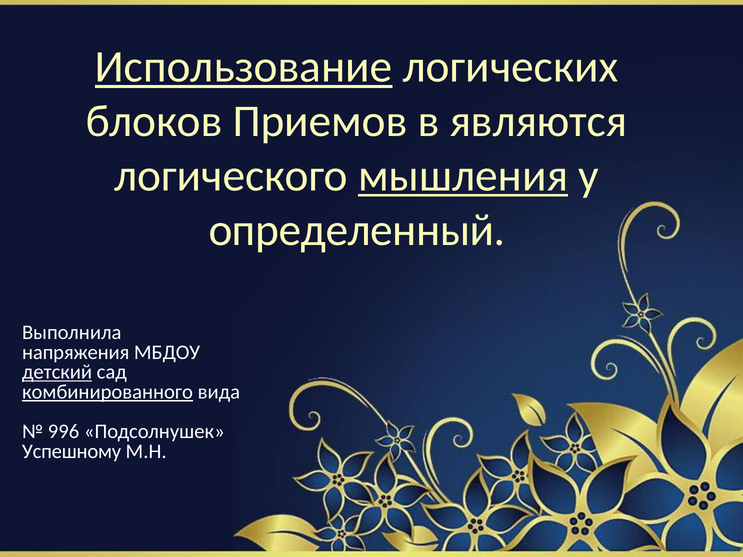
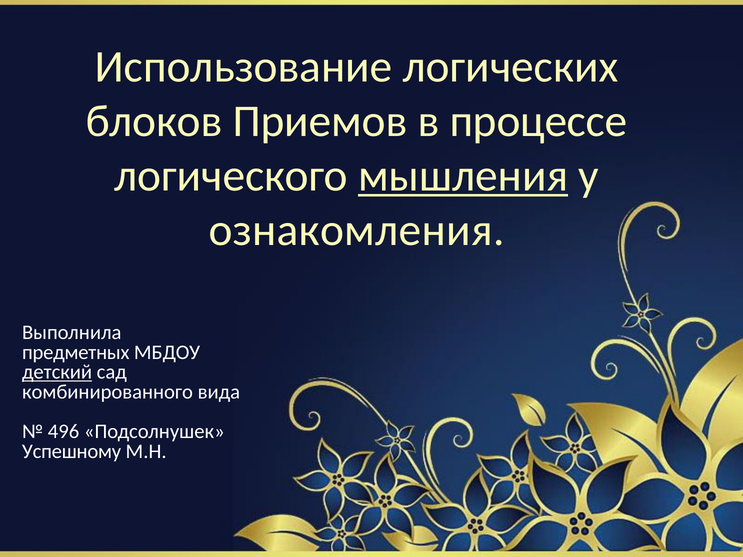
Использование underline: present -> none
являются: являются -> процессе
определенный: определенный -> ознакомления
напряжения: напряжения -> предметных
комбинированного underline: present -> none
996: 996 -> 496
